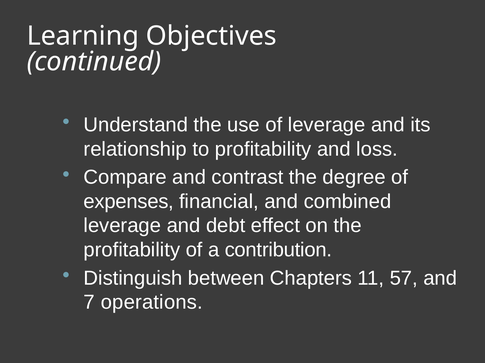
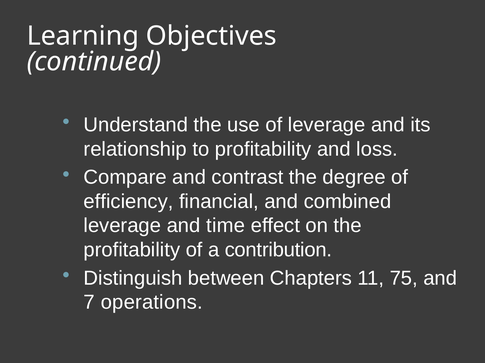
expenses: expenses -> efficiency
debt: debt -> time
57: 57 -> 75
